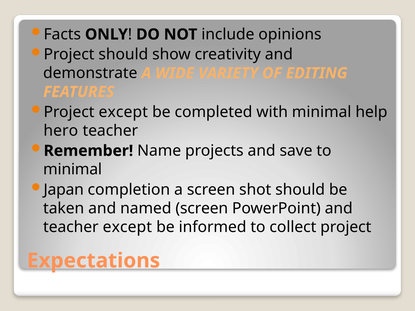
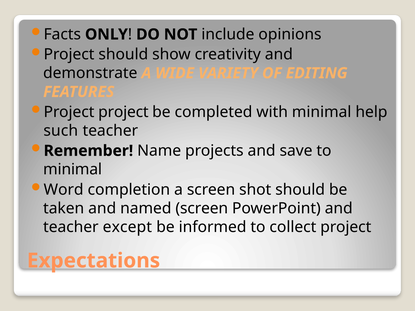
Project except: except -> project
hero: hero -> such
Japan: Japan -> Word
